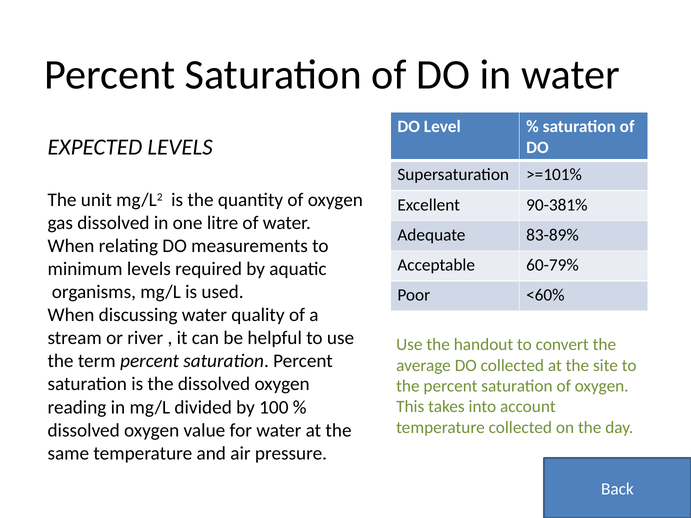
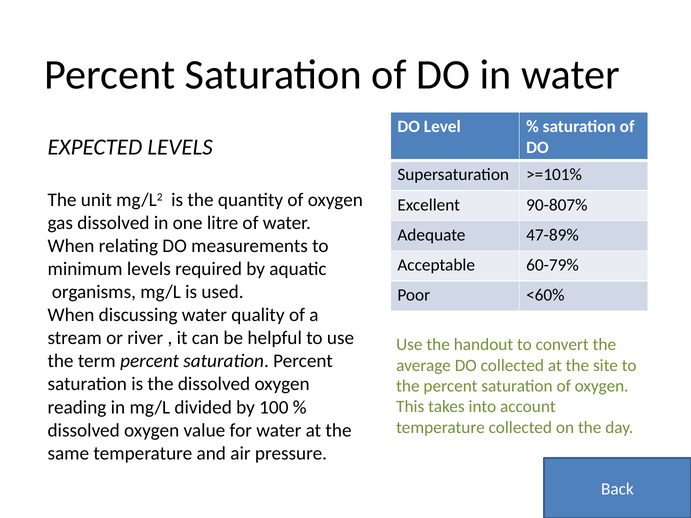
90-381%: 90-381% -> 90-807%
83-89%: 83-89% -> 47-89%
